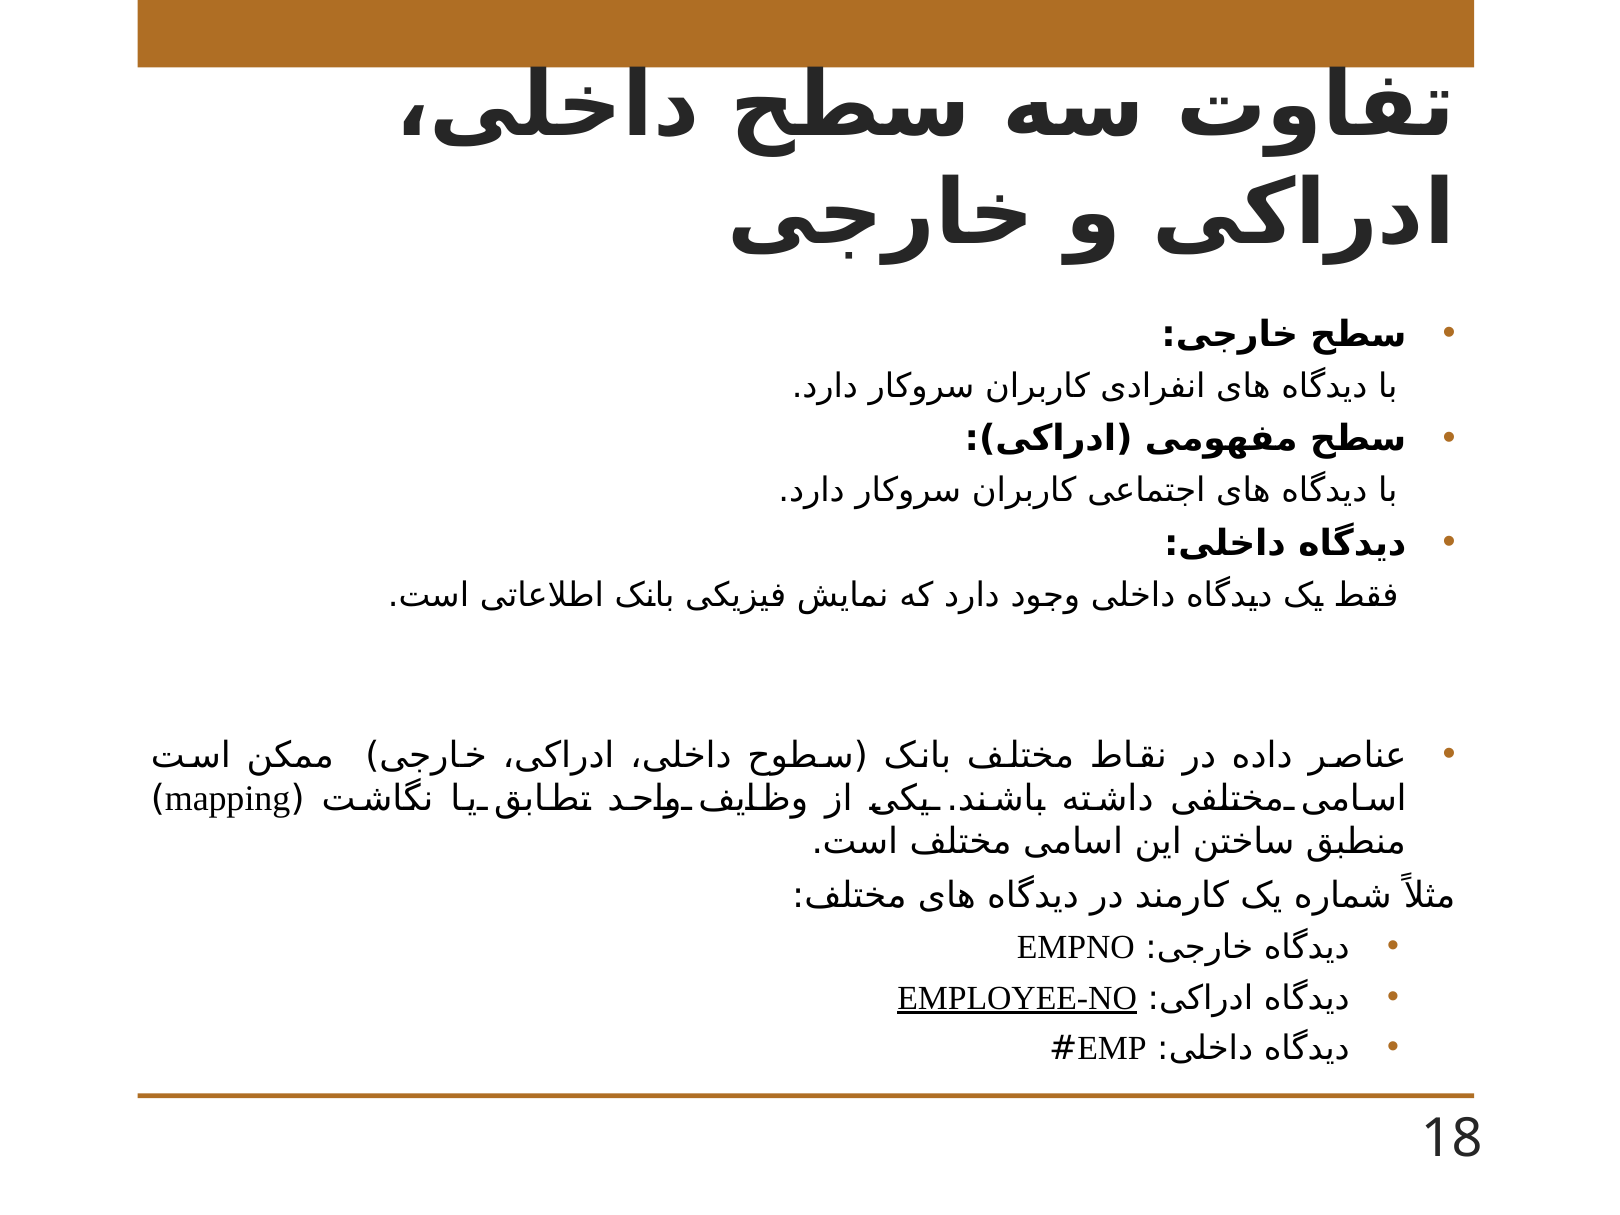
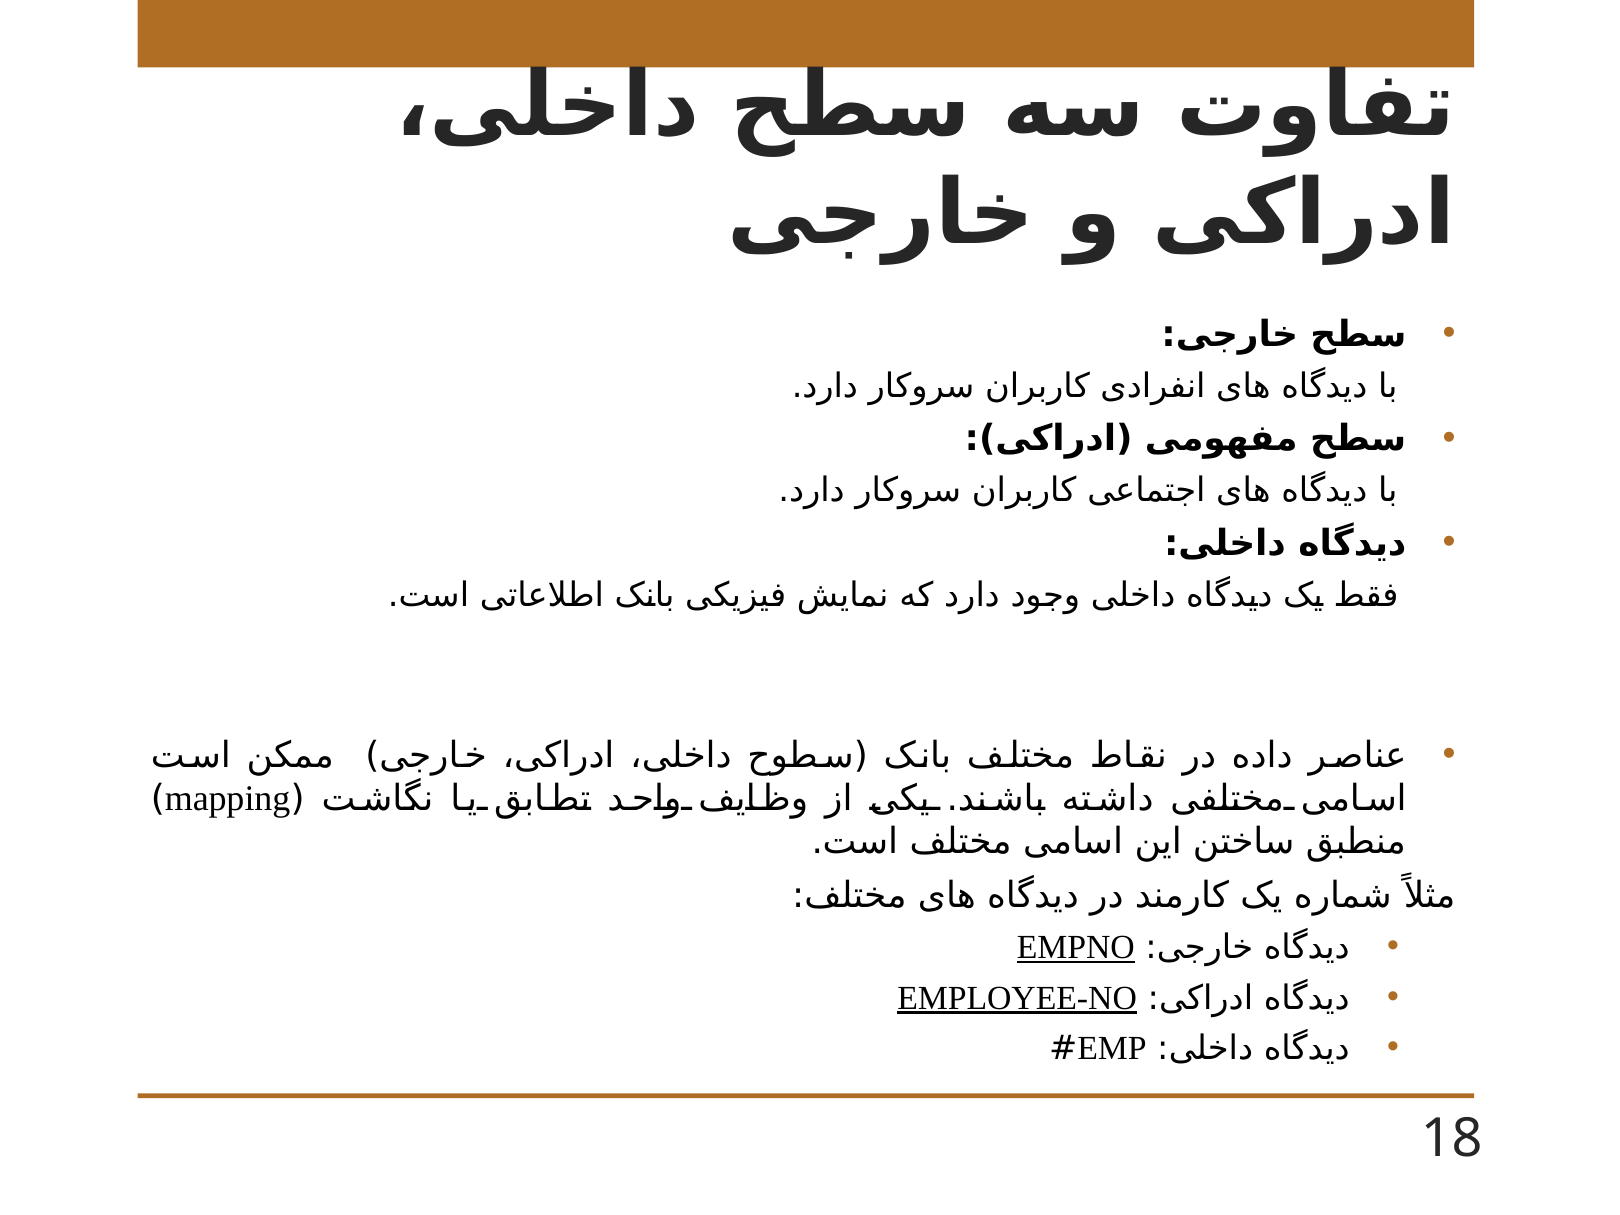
EMPNO underline: none -> present
